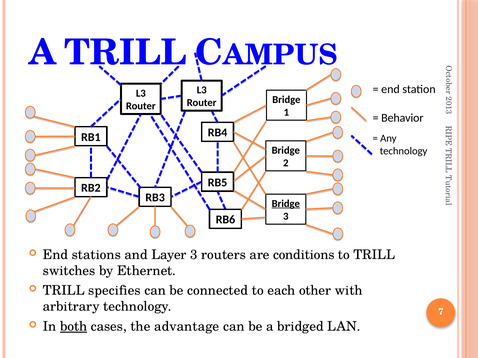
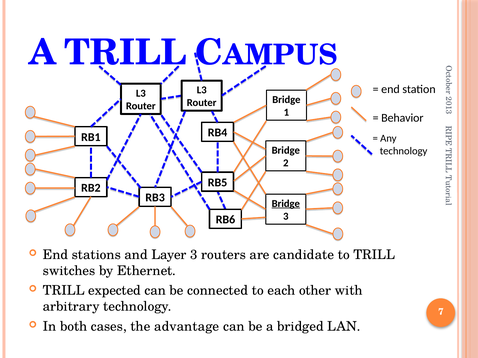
conditions: conditions -> candidate
specifies: specifies -> expected
both underline: present -> none
